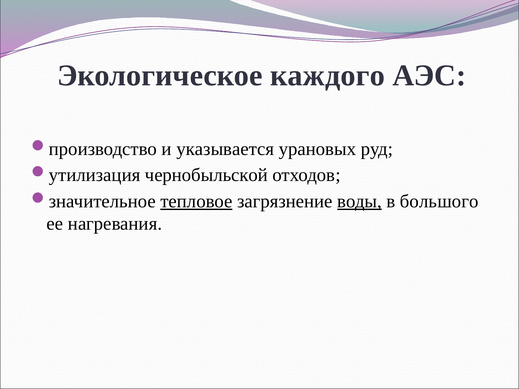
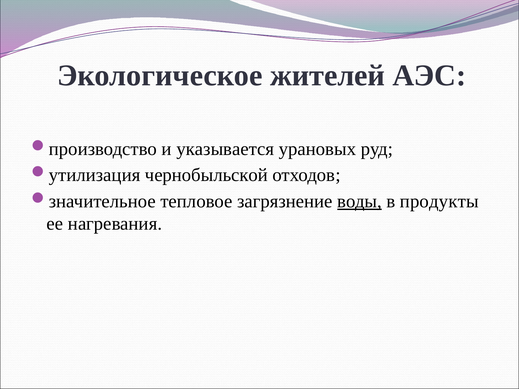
каждого: каждого -> жителей
тепловое underline: present -> none
большого: большого -> продукты
